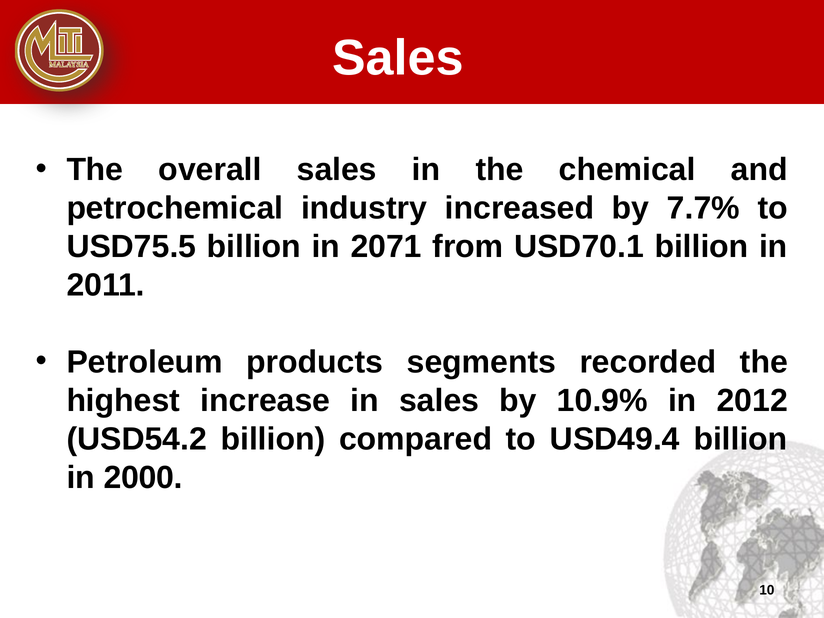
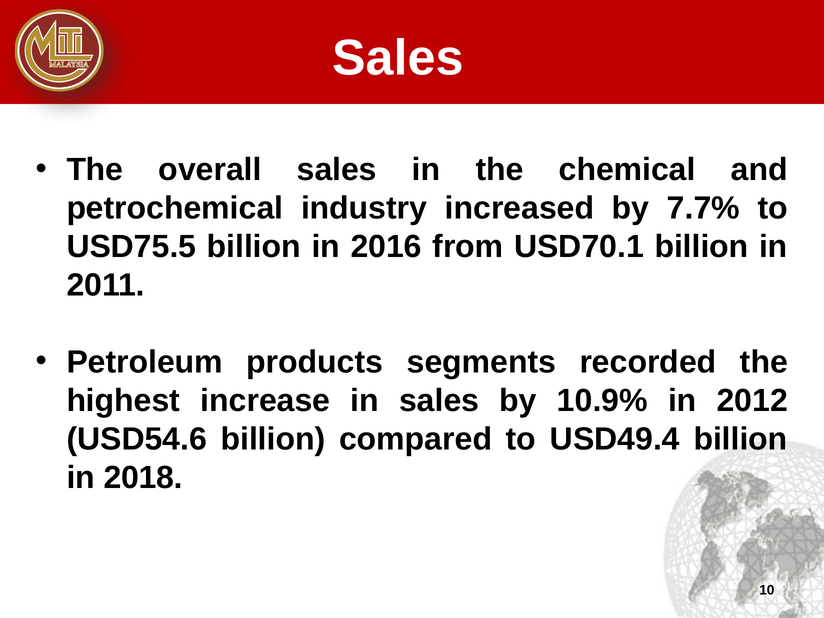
2071: 2071 -> 2016
USD54.2: USD54.2 -> USD54.6
2000: 2000 -> 2018
